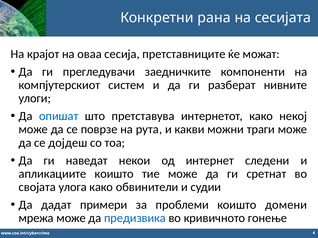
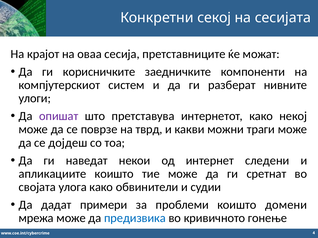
рана: рана -> секој
прегледувачи: прегледувачи -> корисничките
опишат colour: blue -> purple
рута: рута -> тврд
